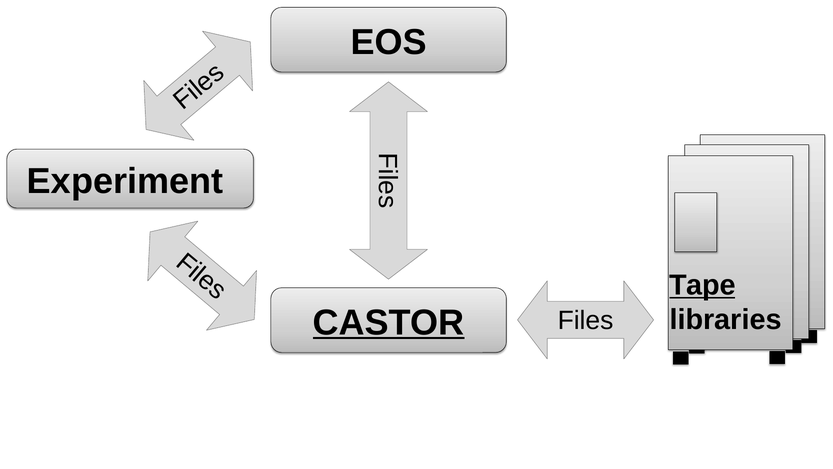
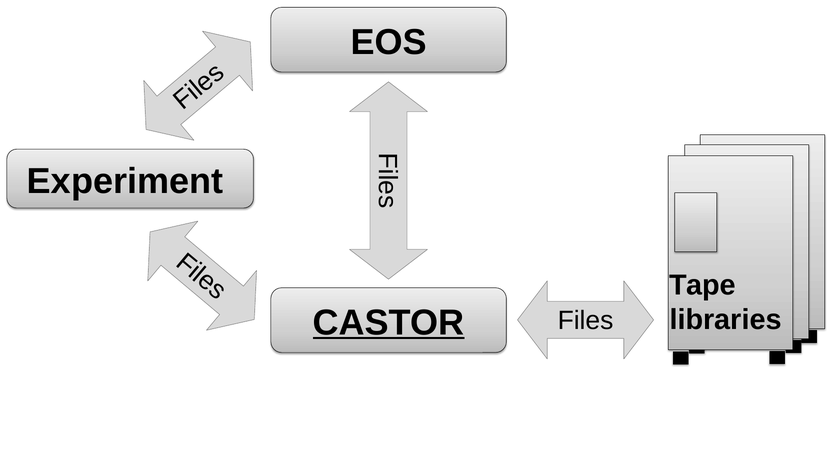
Tape underline: present -> none
